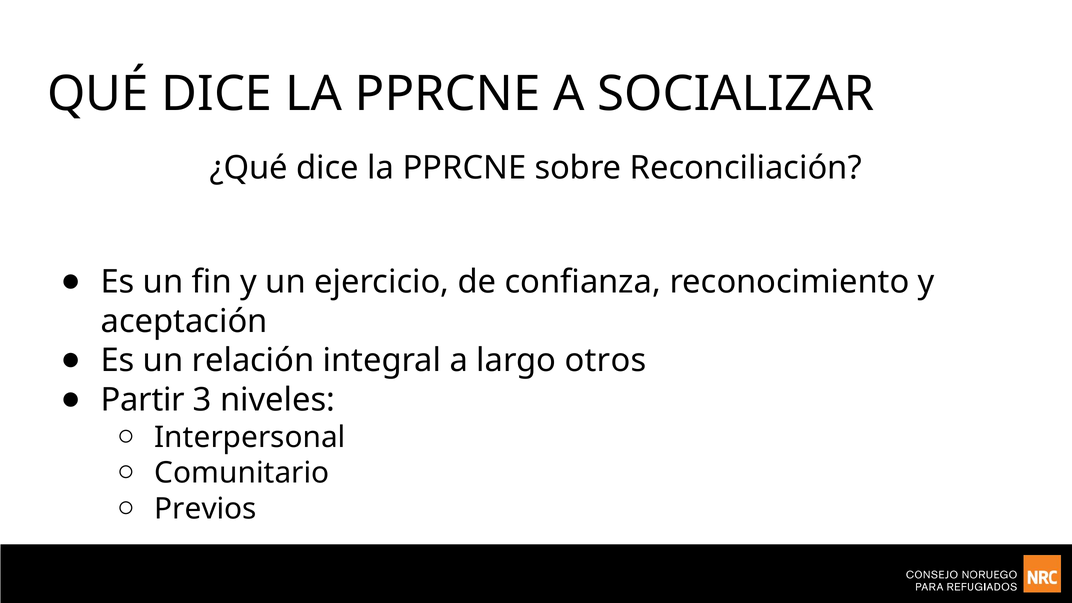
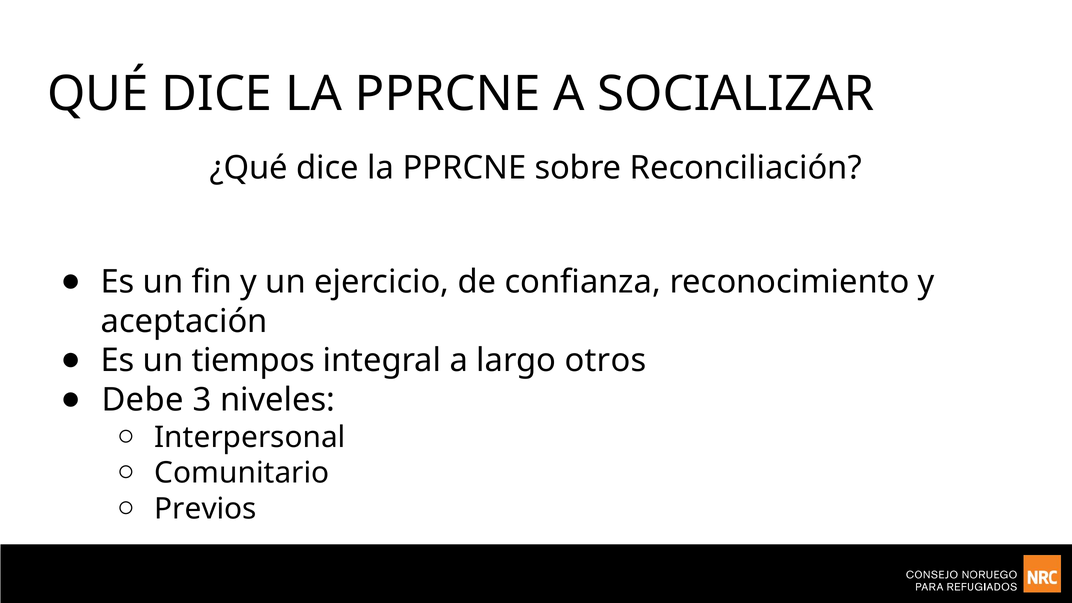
relación: relación -> tiempos
Partir: Partir -> Debe
